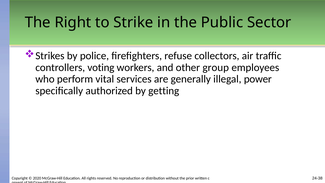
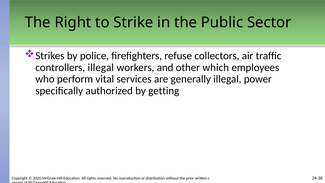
controllers voting: voting -> illegal
group: group -> which
